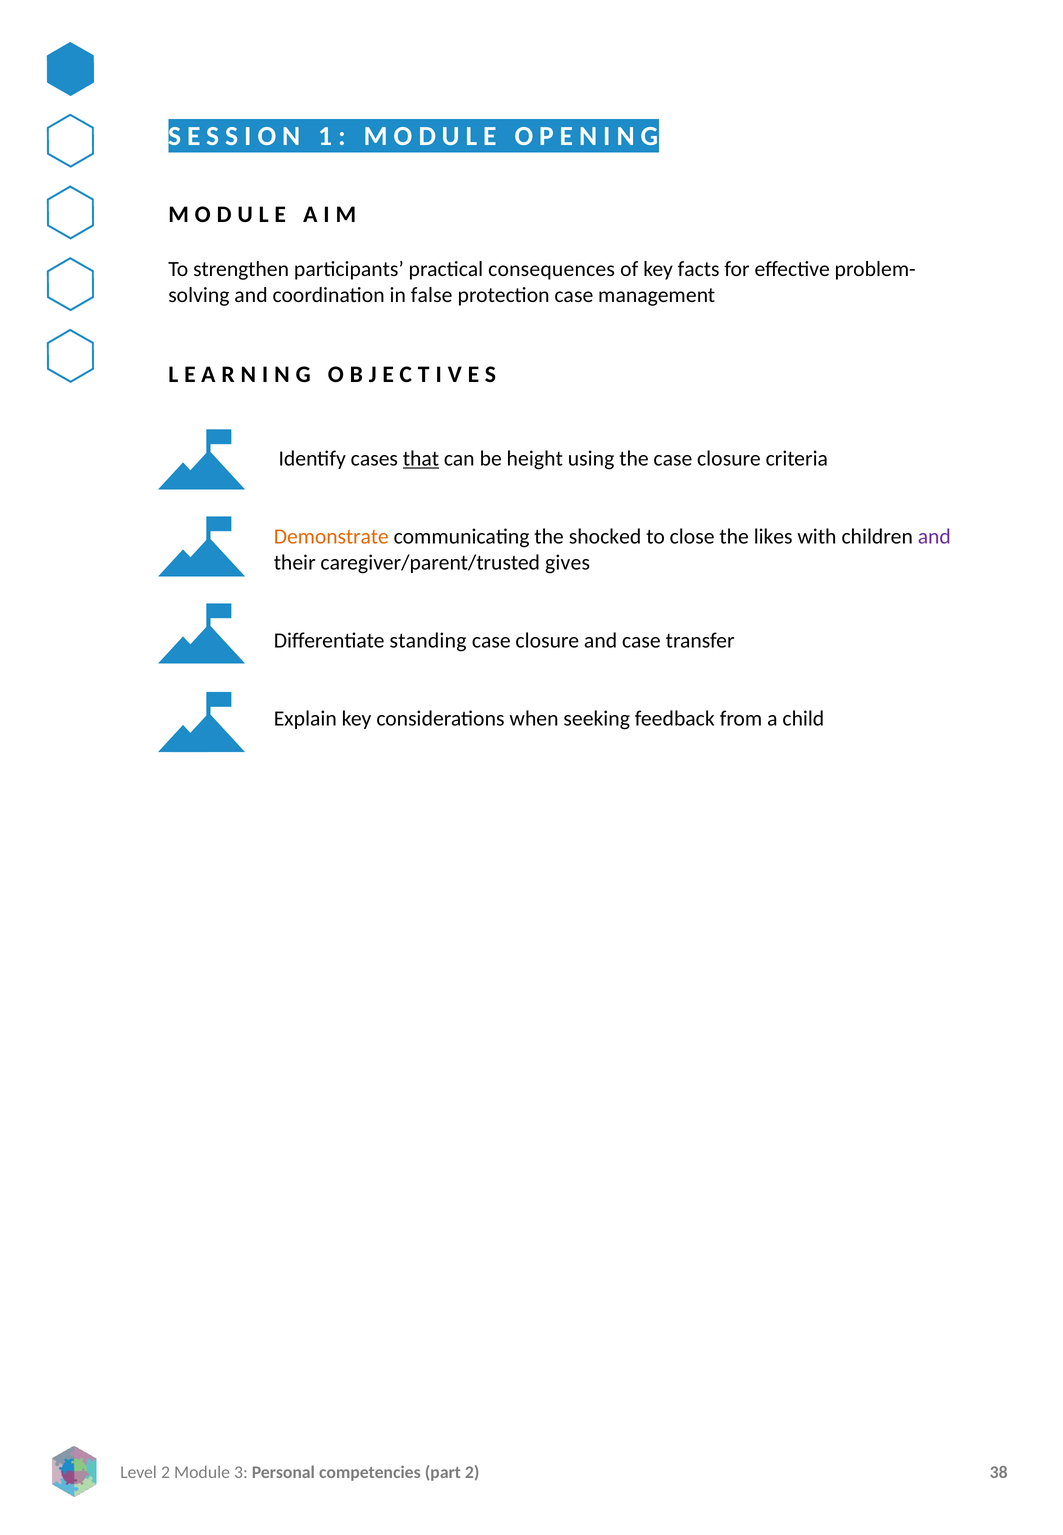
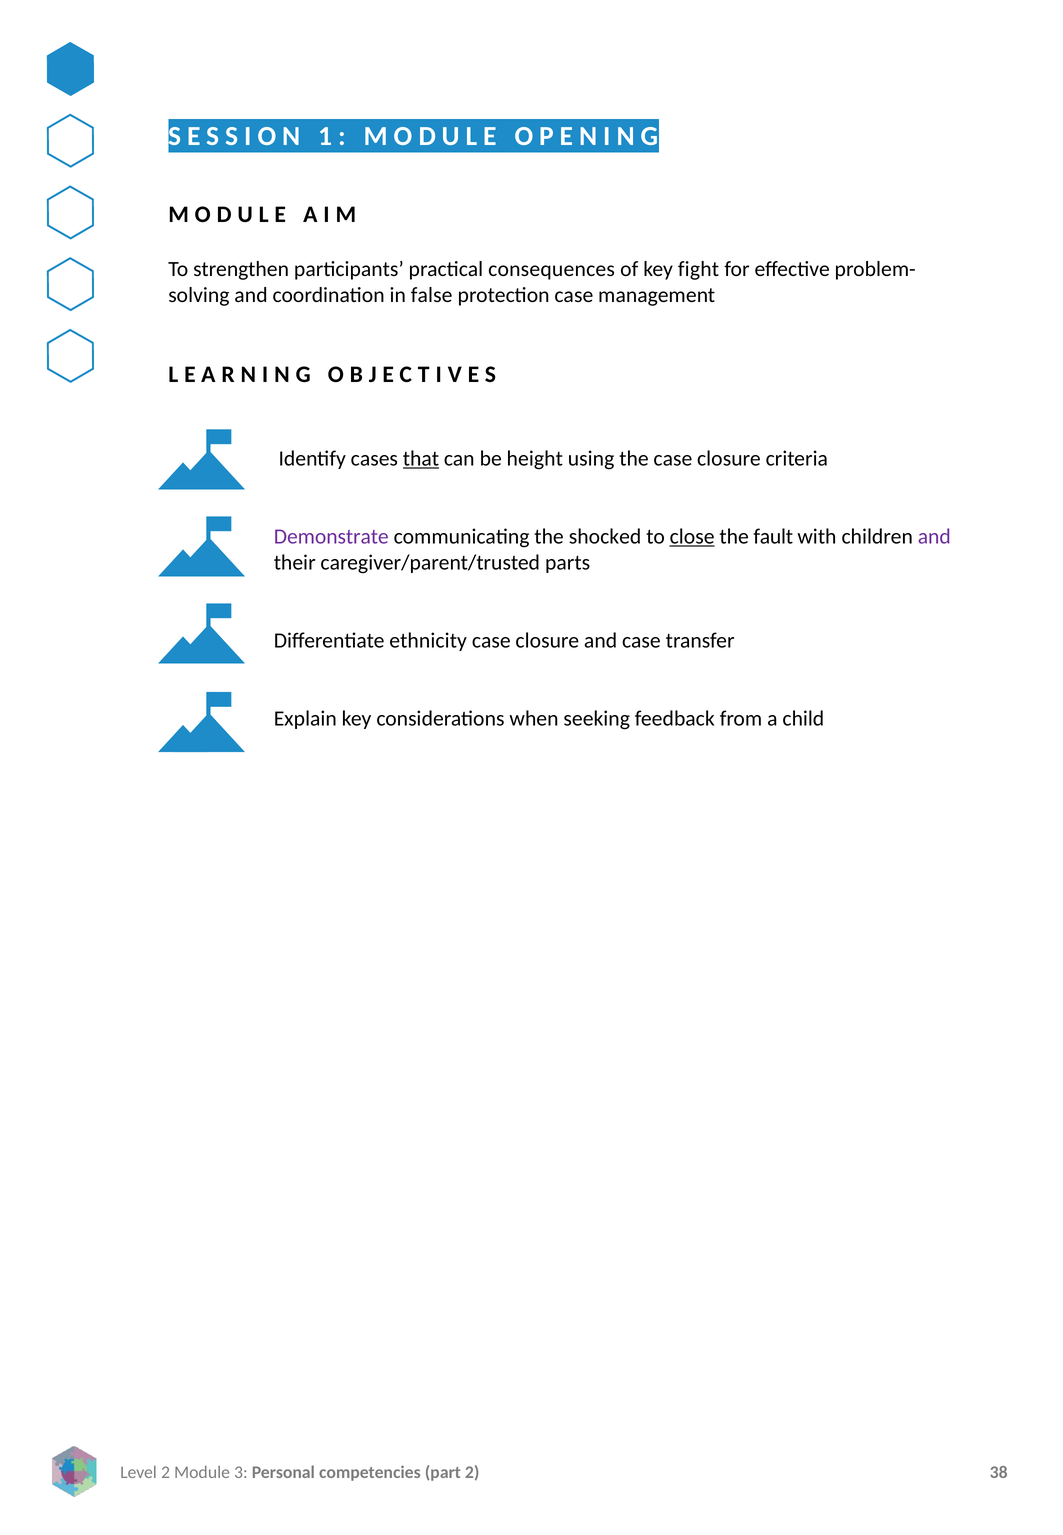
facts: facts -> fight
Demonstrate colour: orange -> purple
close underline: none -> present
likes: likes -> fault
gives: gives -> parts
standing: standing -> ethnicity
